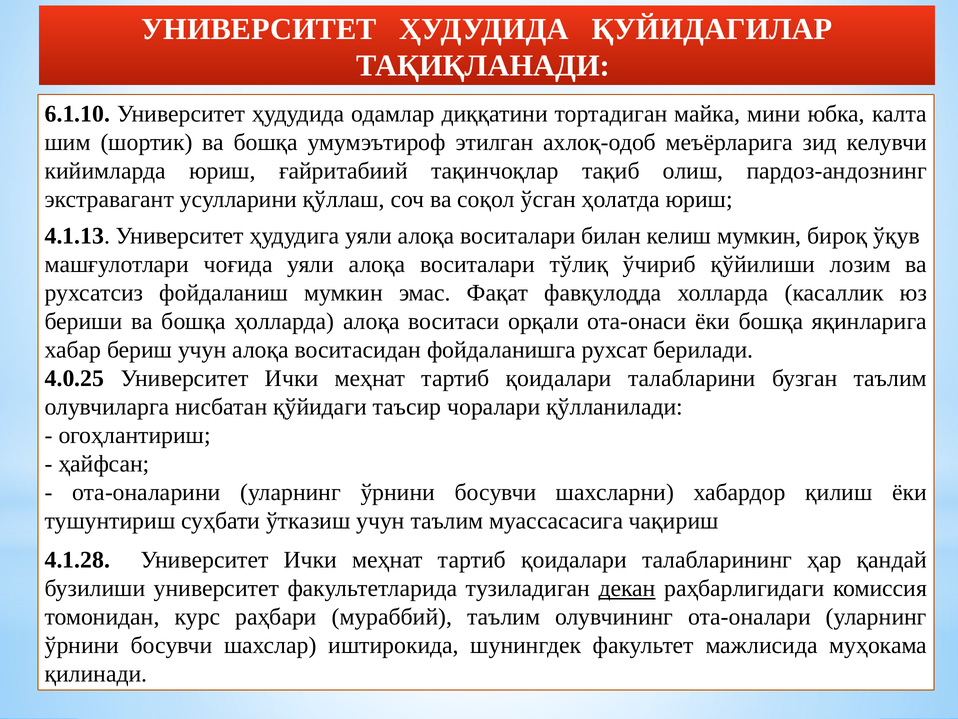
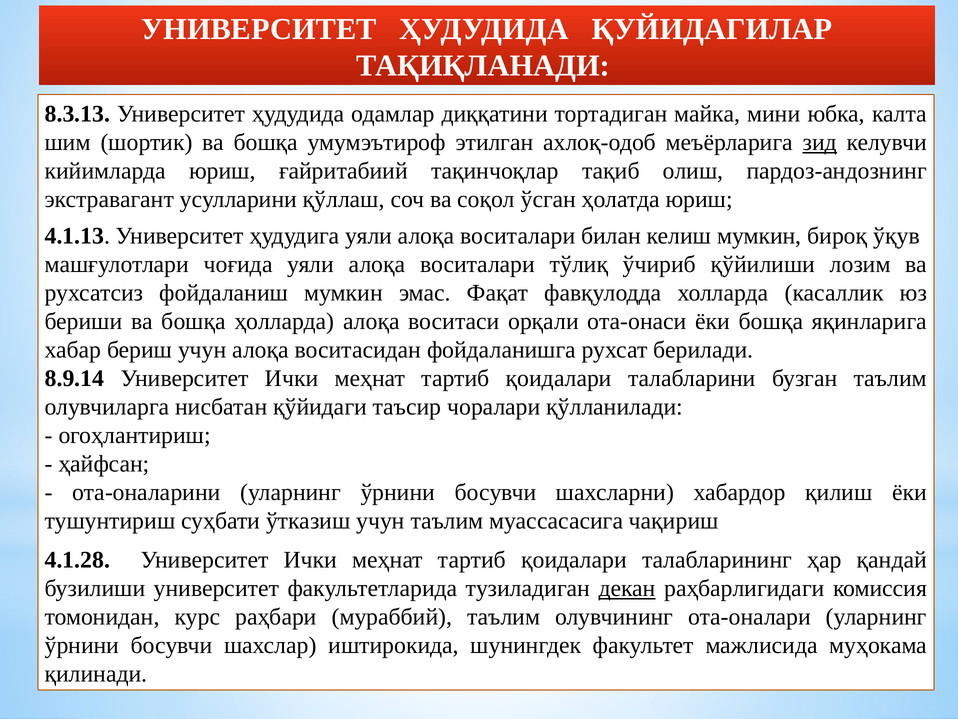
6.1.10: 6.1.10 -> 8.3.13
зид underline: none -> present
4.0.25: 4.0.25 -> 8.9.14
